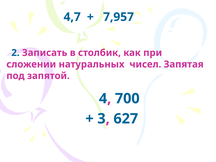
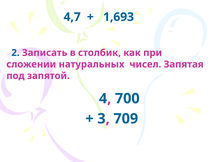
7,957: 7,957 -> 1,693
627: 627 -> 709
